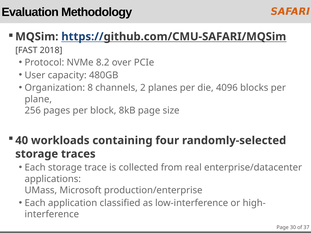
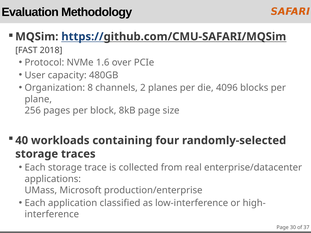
8.2: 8.2 -> 1.6
